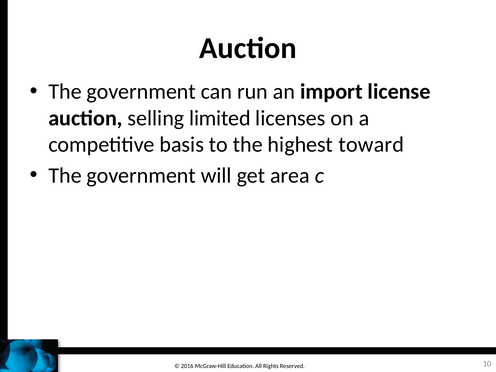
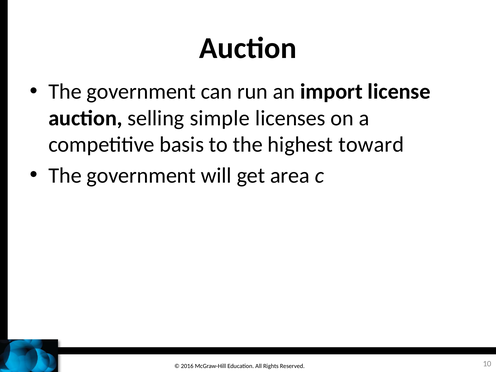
limited: limited -> simple
